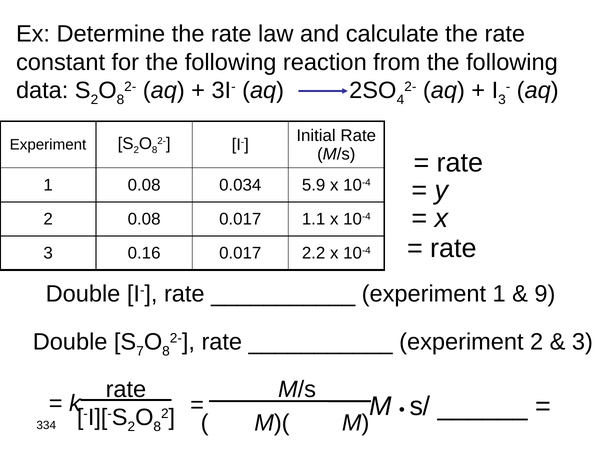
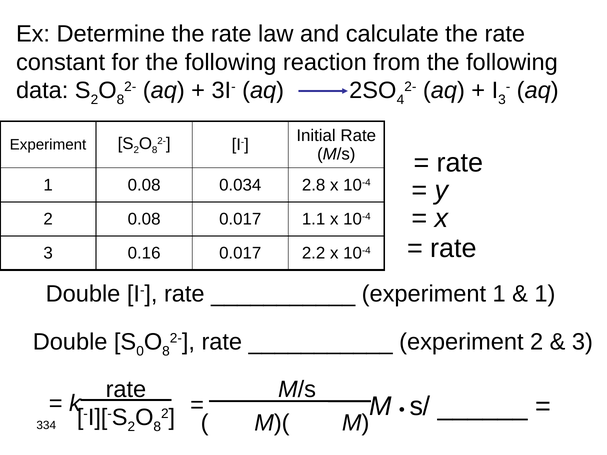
5.9: 5.9 -> 2.8
9 at (545, 294): 9 -> 1
7: 7 -> 0
